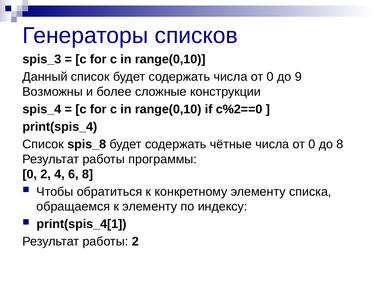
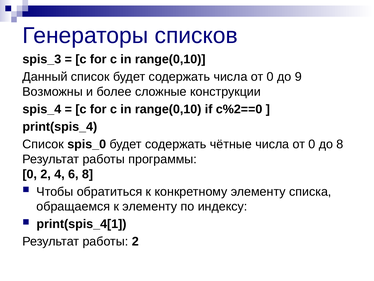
spis_8: spis_8 -> spis_0
